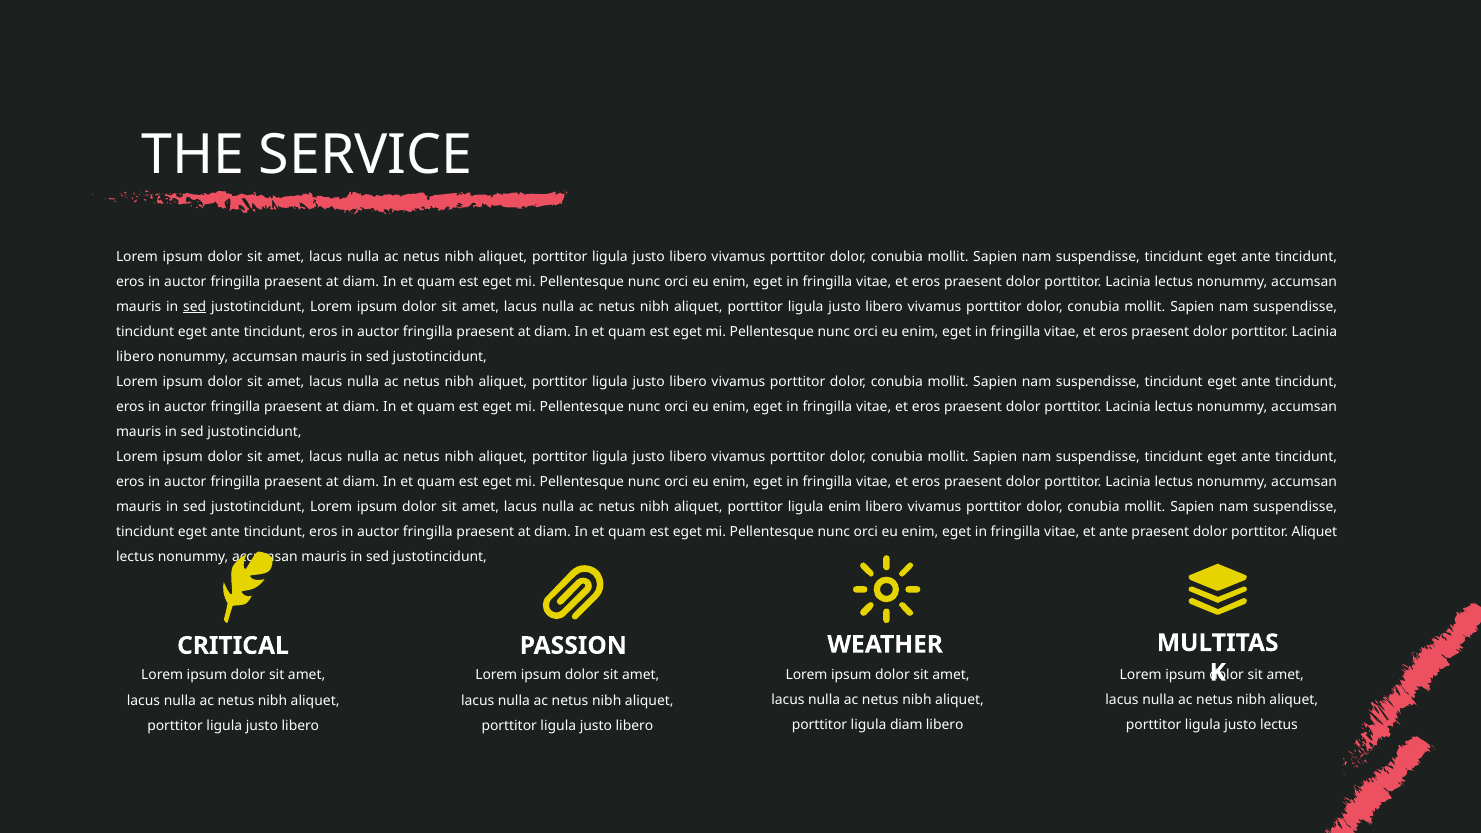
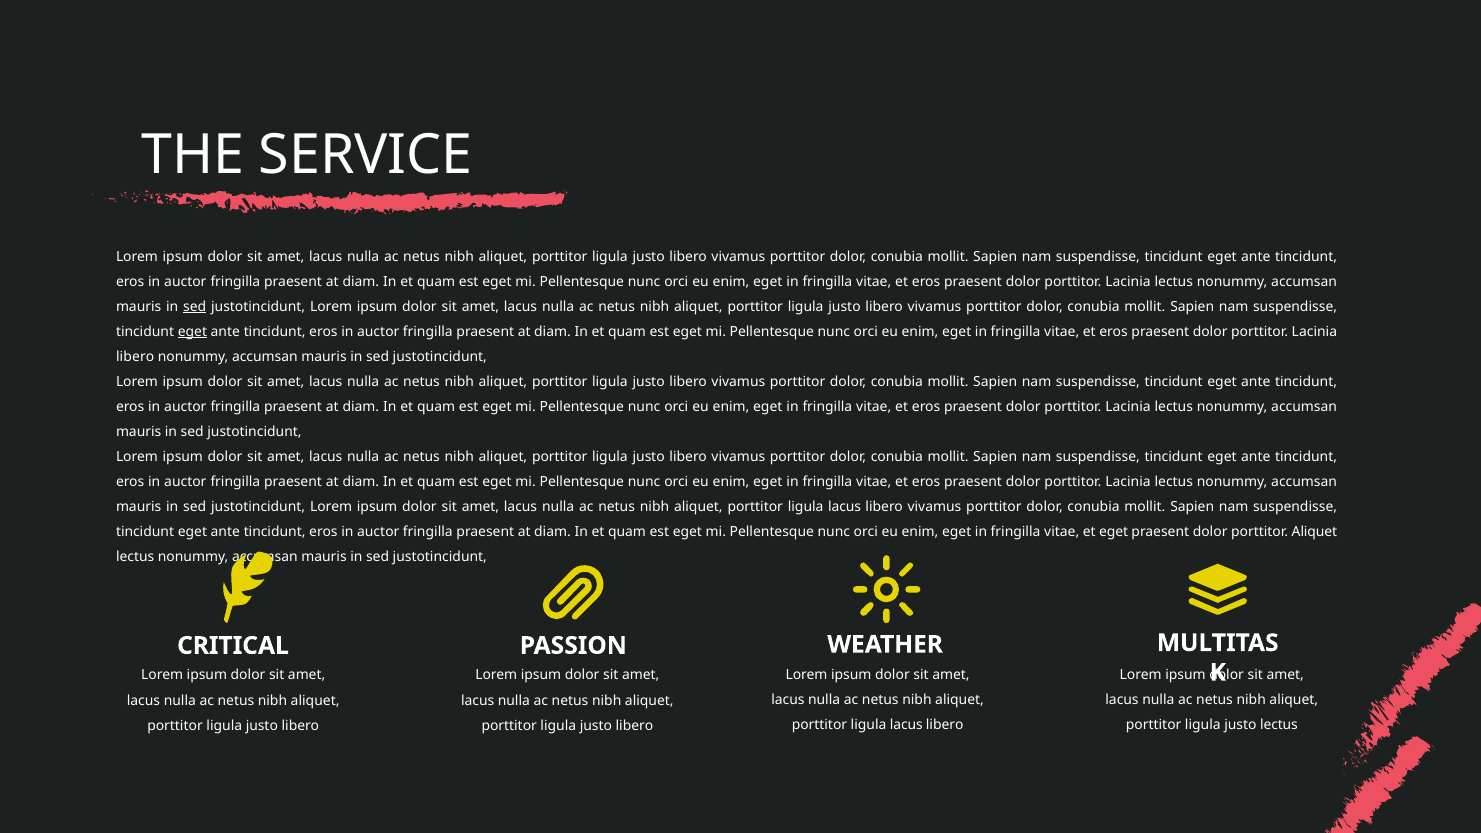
eget at (192, 332) underline: none -> present
enim at (845, 507): enim -> lacus
et ante: ante -> eget
diam at (906, 725): diam -> lacus
